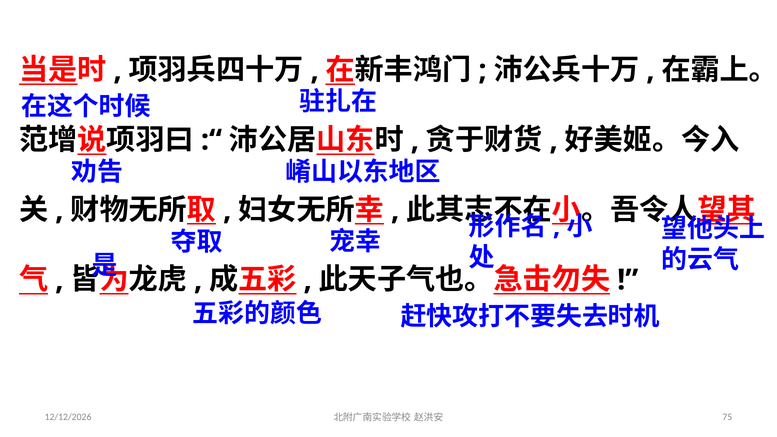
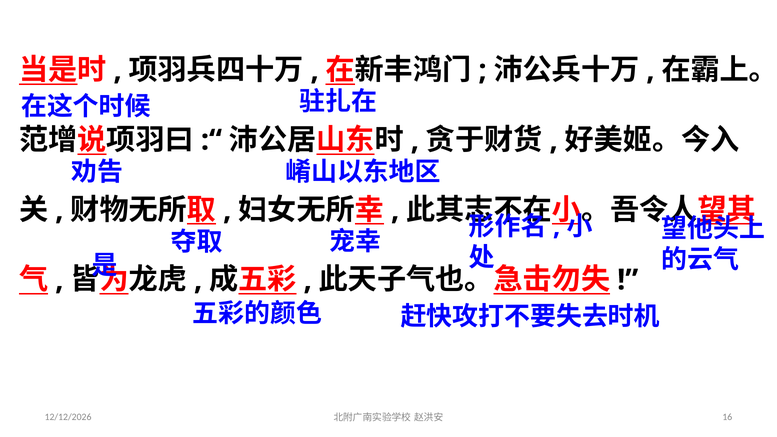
75: 75 -> 16
